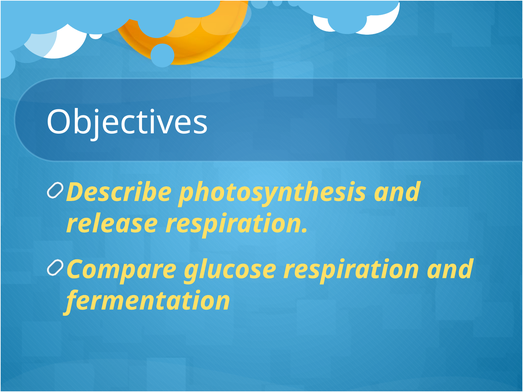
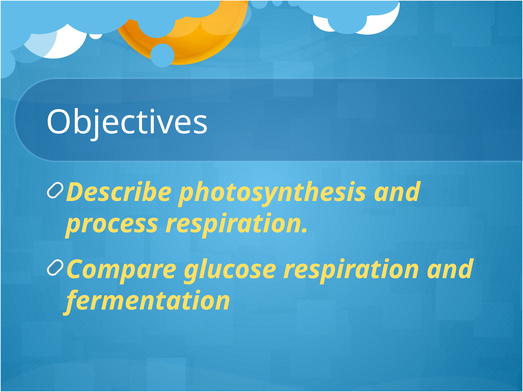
release: release -> process
